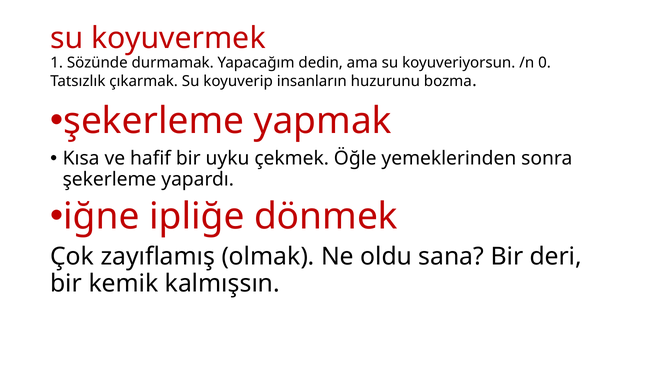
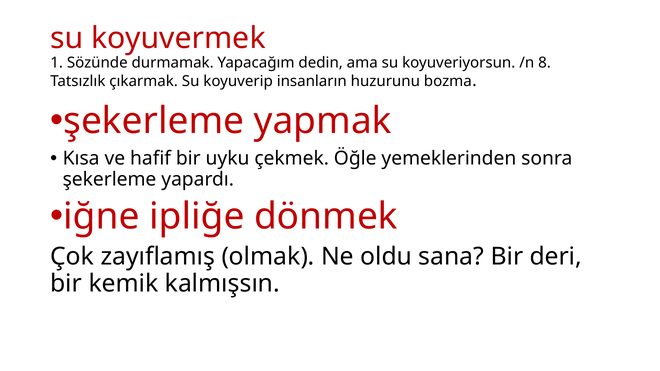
0: 0 -> 8
